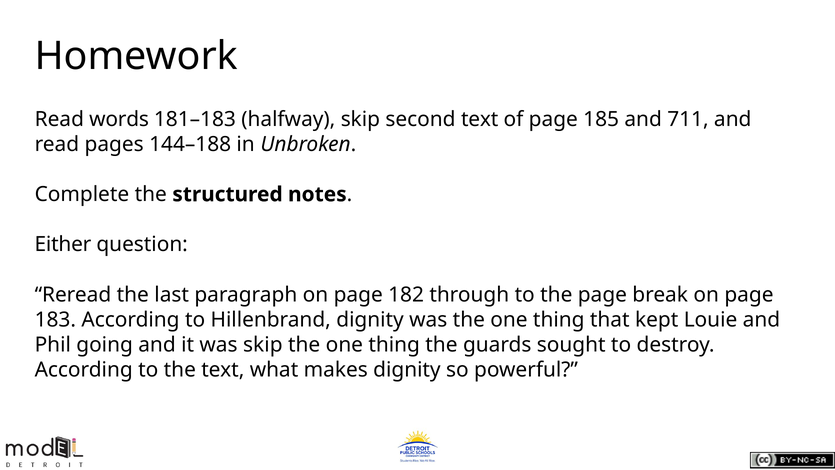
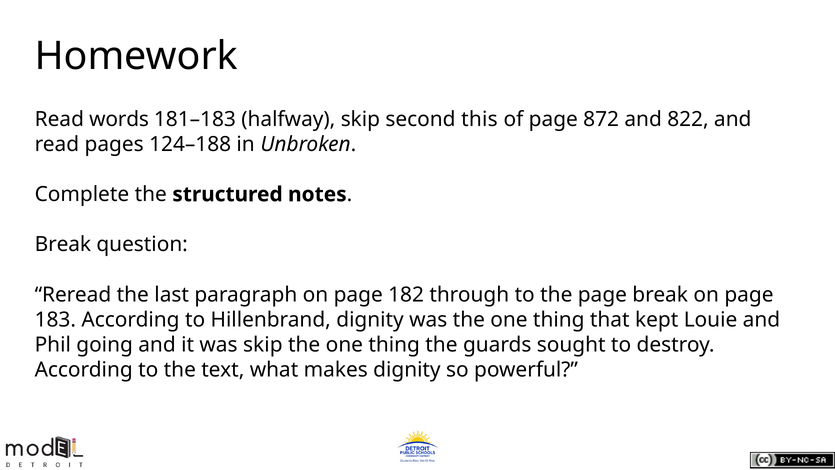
second text: text -> this
185: 185 -> 872
711: 711 -> 822
144–188: 144–188 -> 124–188
Either at (63, 244): Either -> Break
